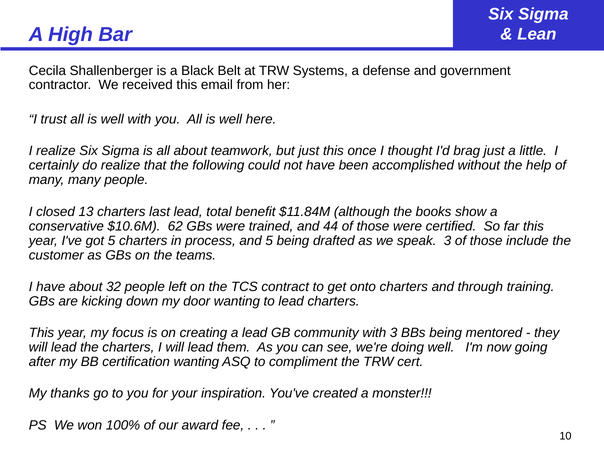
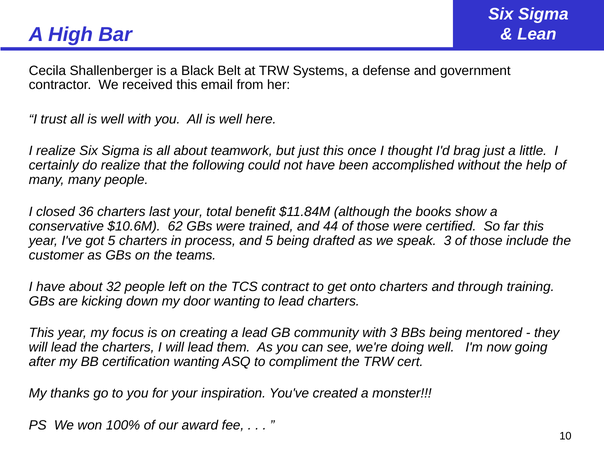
13: 13 -> 36
last lead: lead -> your
